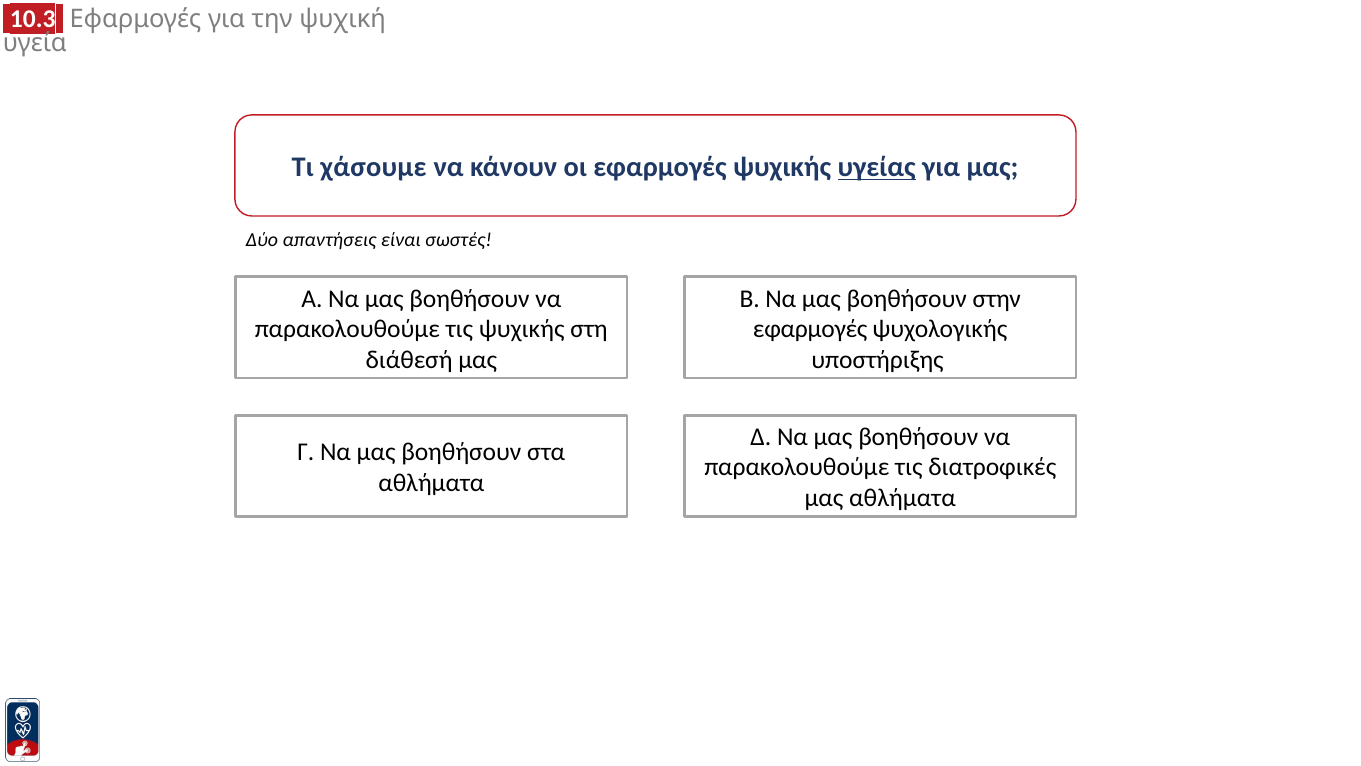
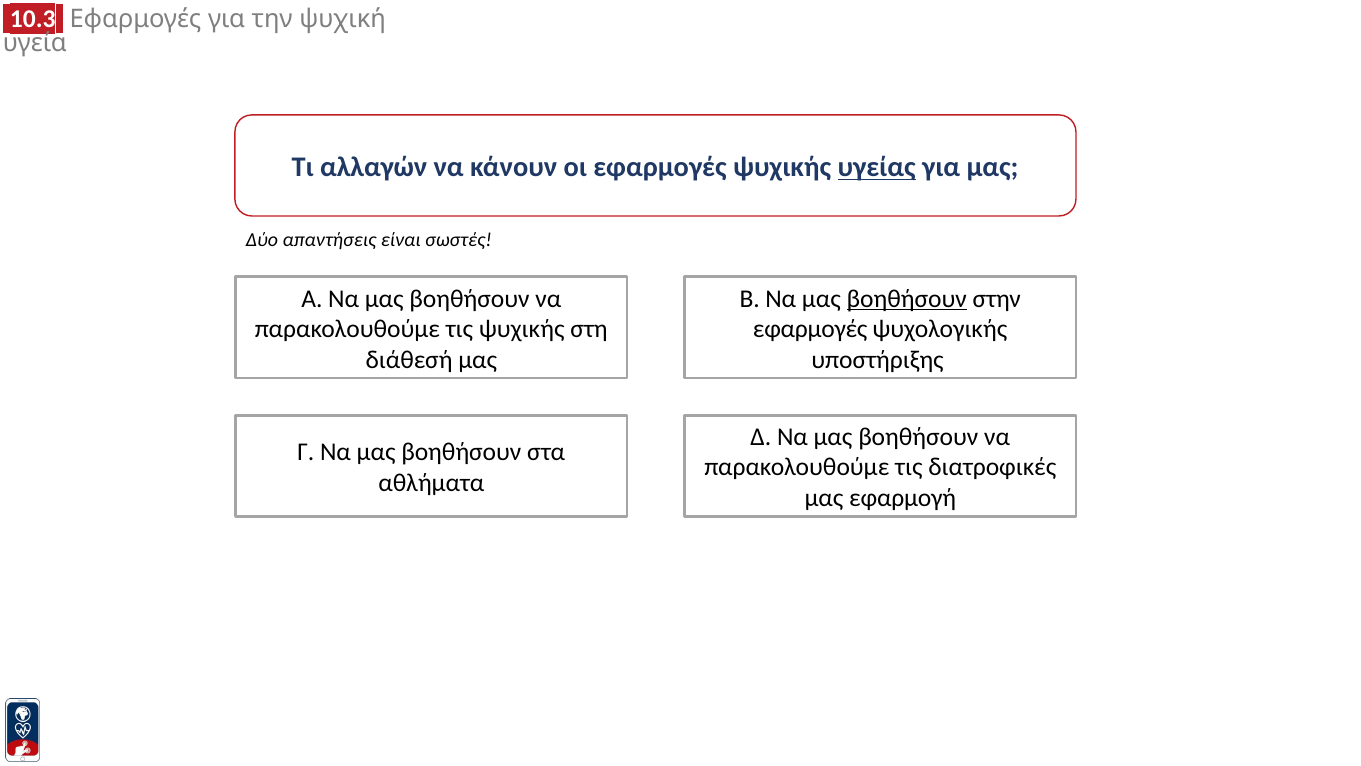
χάσουμε: χάσουμε -> αλλαγών
βοηθήσουν at (907, 298) underline: none -> present
μας αθλήματα: αθλήματα -> εφαρμογή
